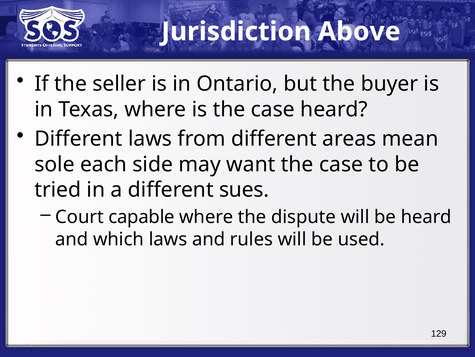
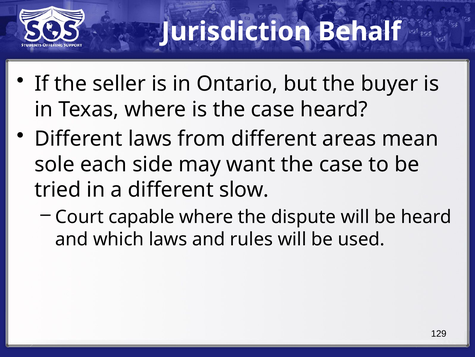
Above: Above -> Behalf
sues: sues -> slow
